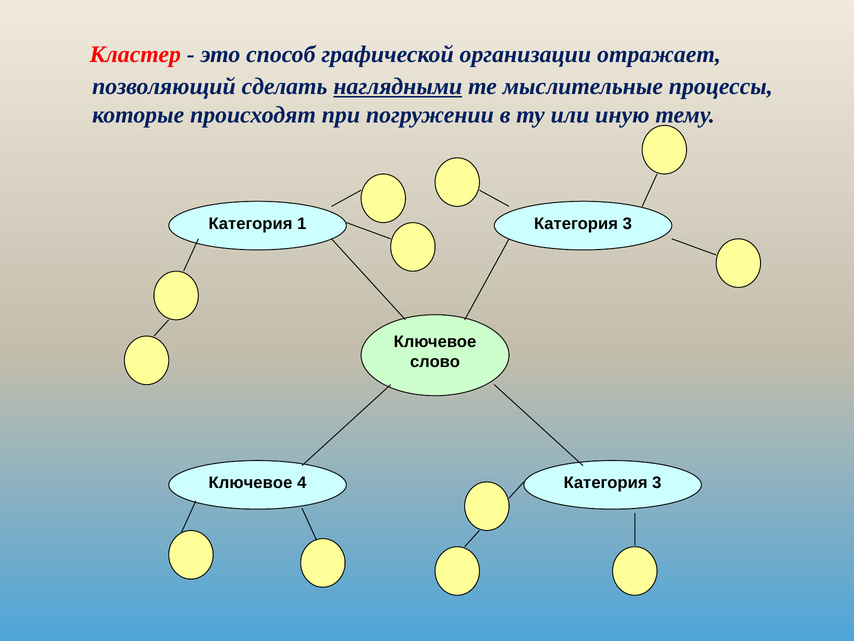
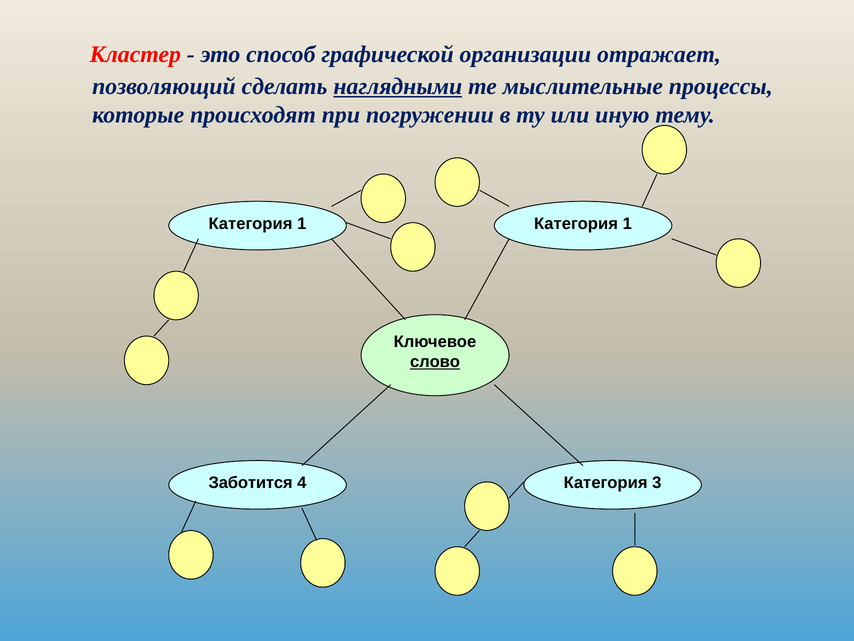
3 at (627, 224): 3 -> 1
слово underline: none -> present
Ключевое at (250, 483): Ключевое -> Заботится
